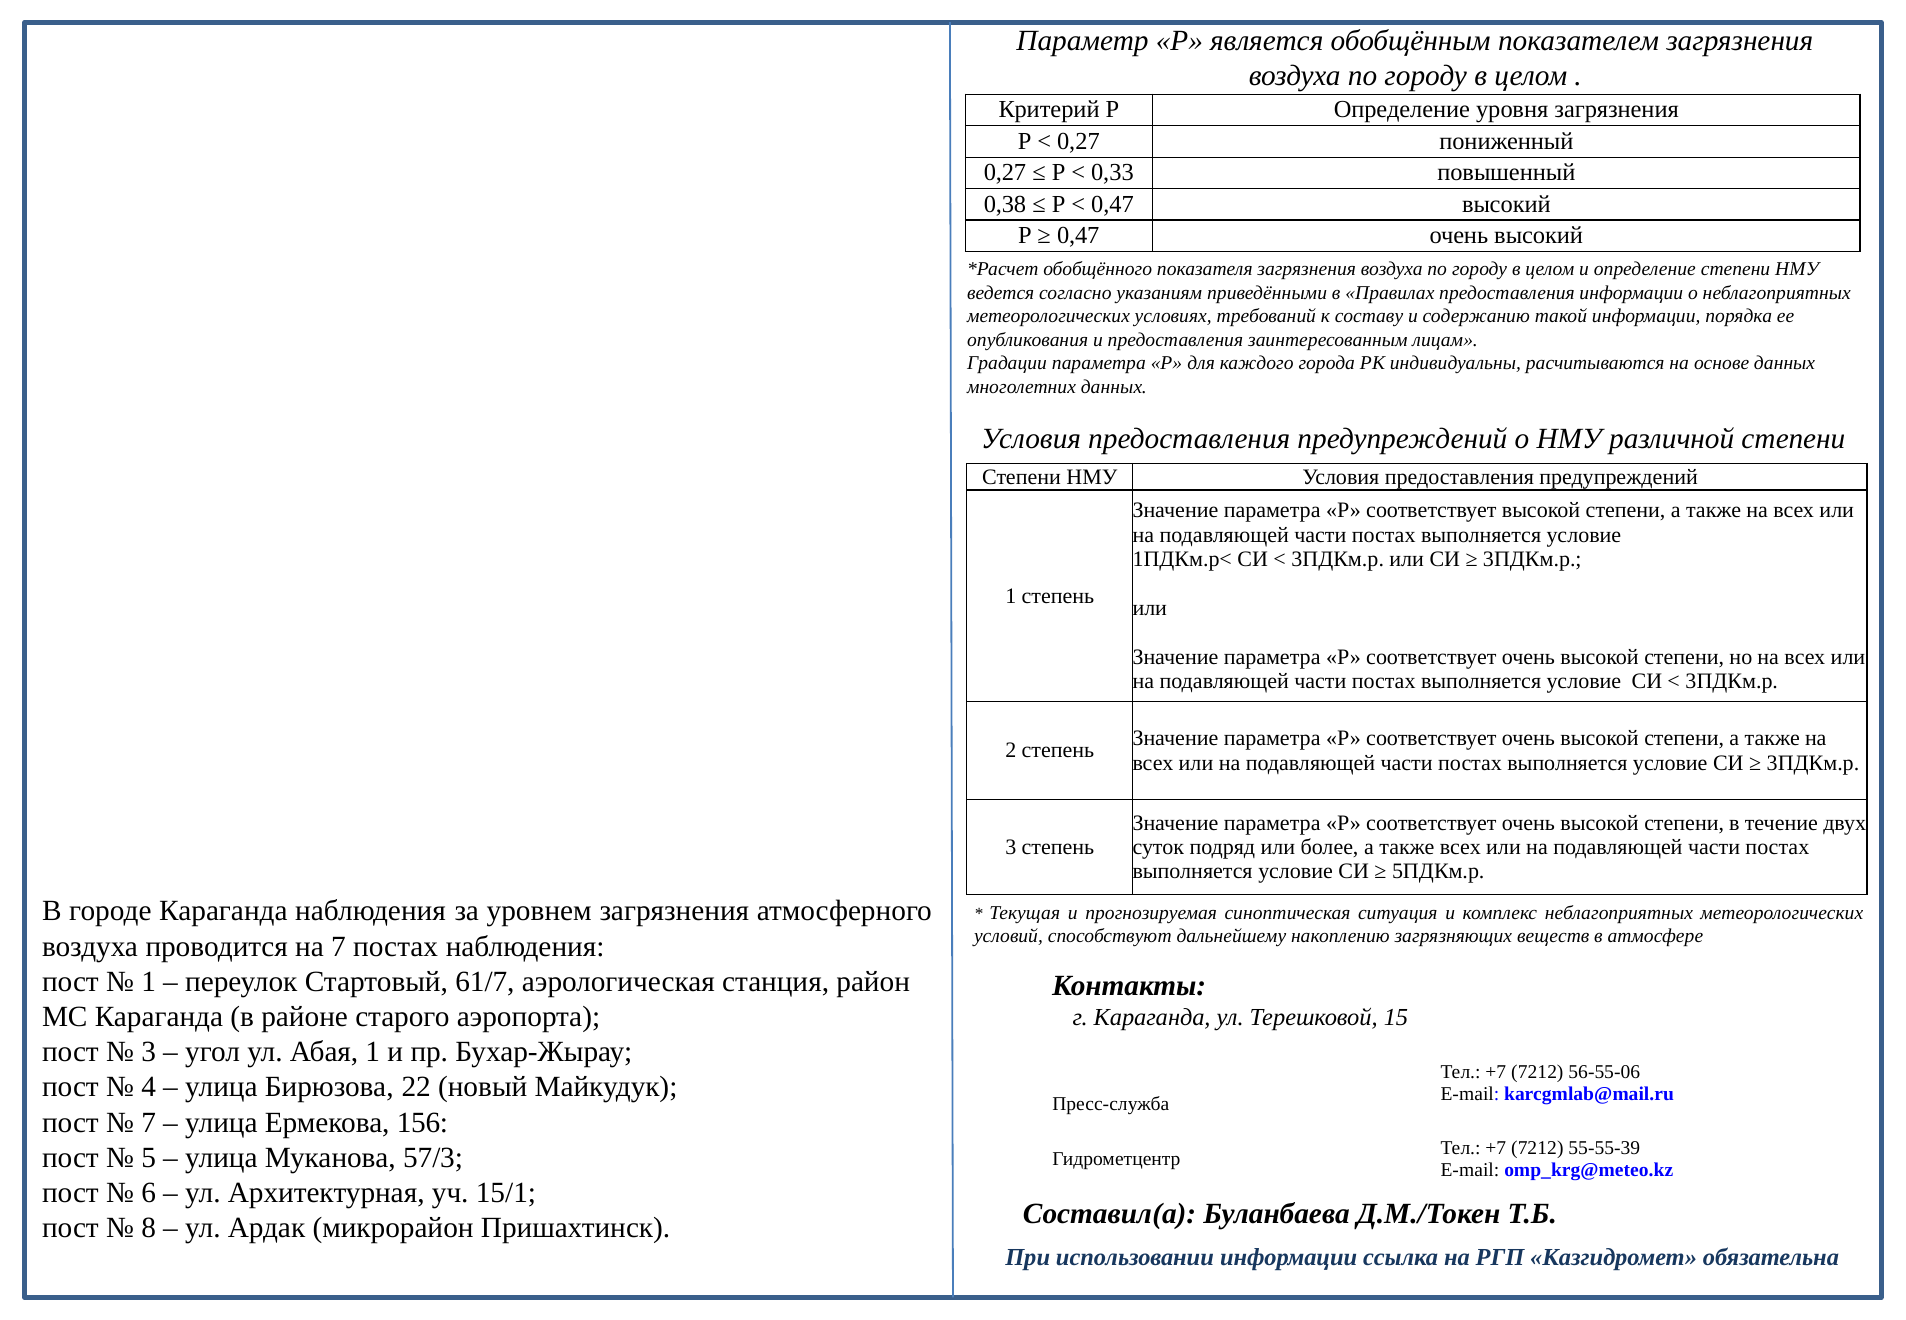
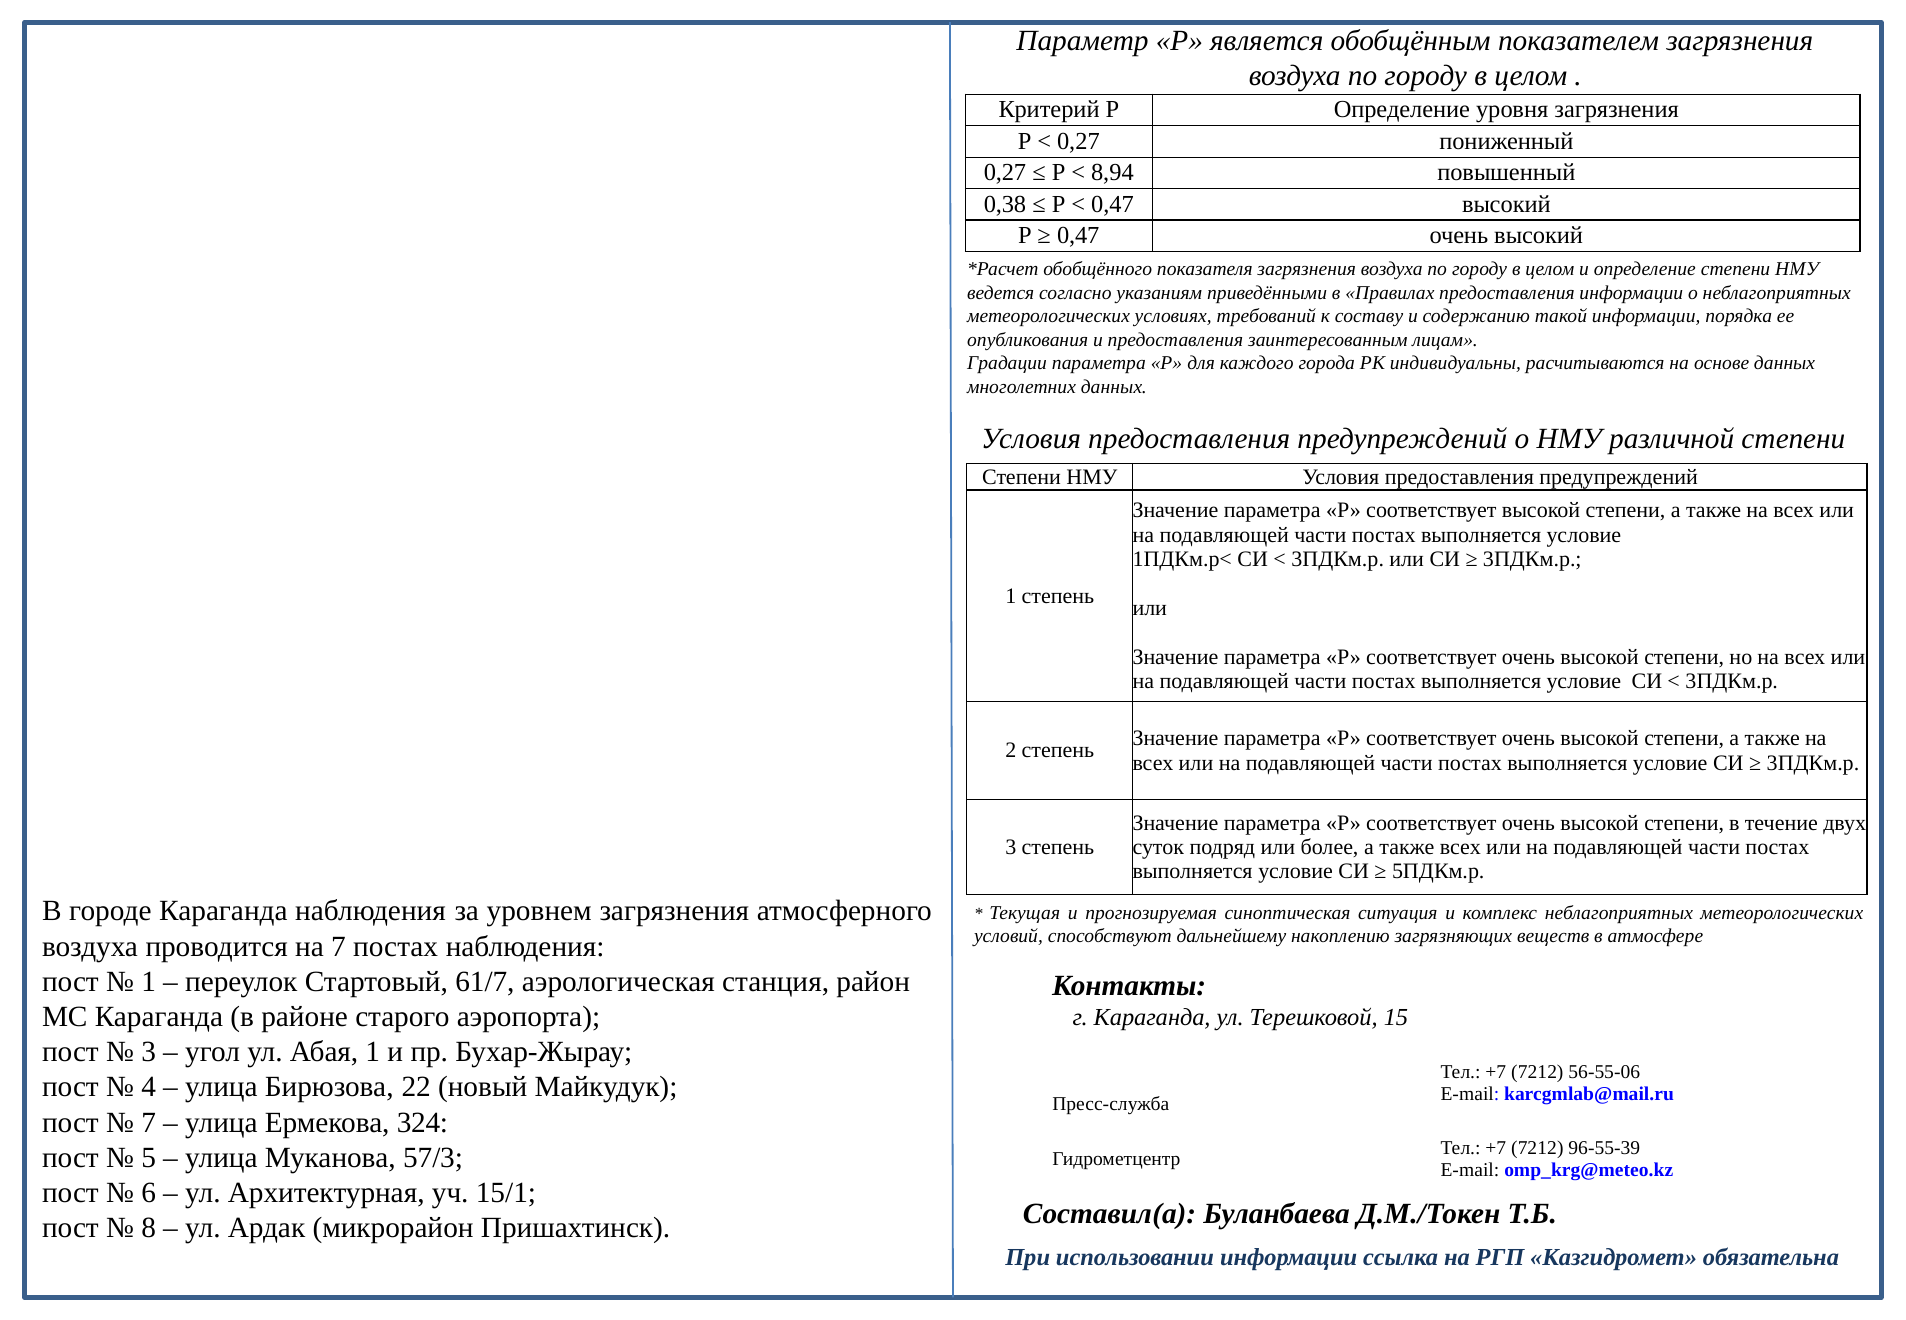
0,33: 0,33 -> 8,94
156: 156 -> 324
55-55-39: 55-55-39 -> 96-55-39
